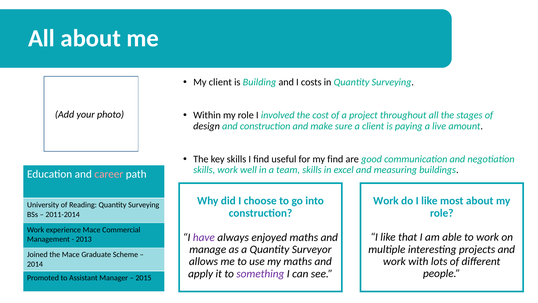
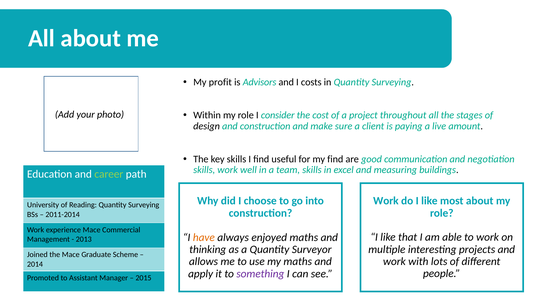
My client: client -> profit
Building: Building -> Advisors
involved: involved -> consider
career colour: pink -> light green
have colour: purple -> orange
manage: manage -> thinking
